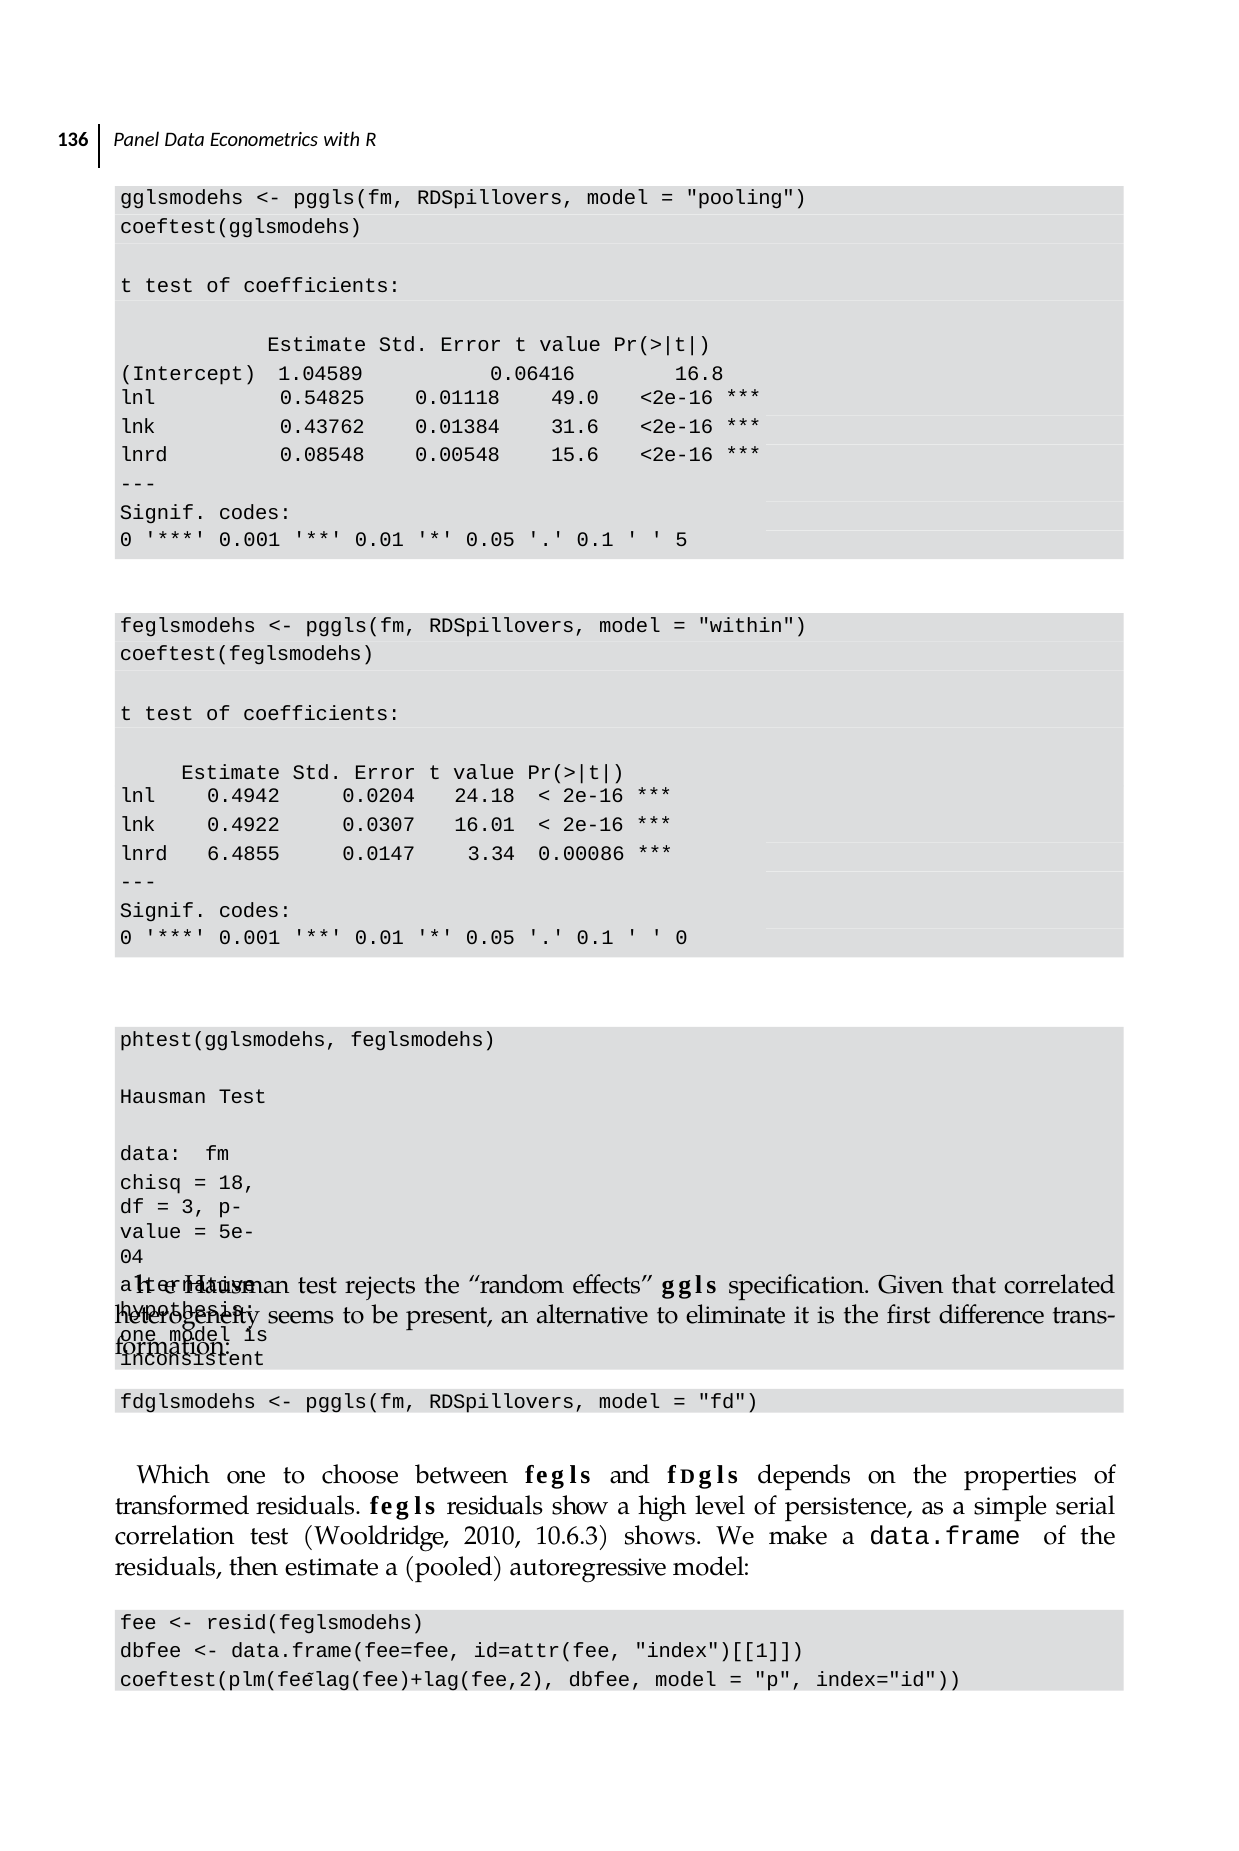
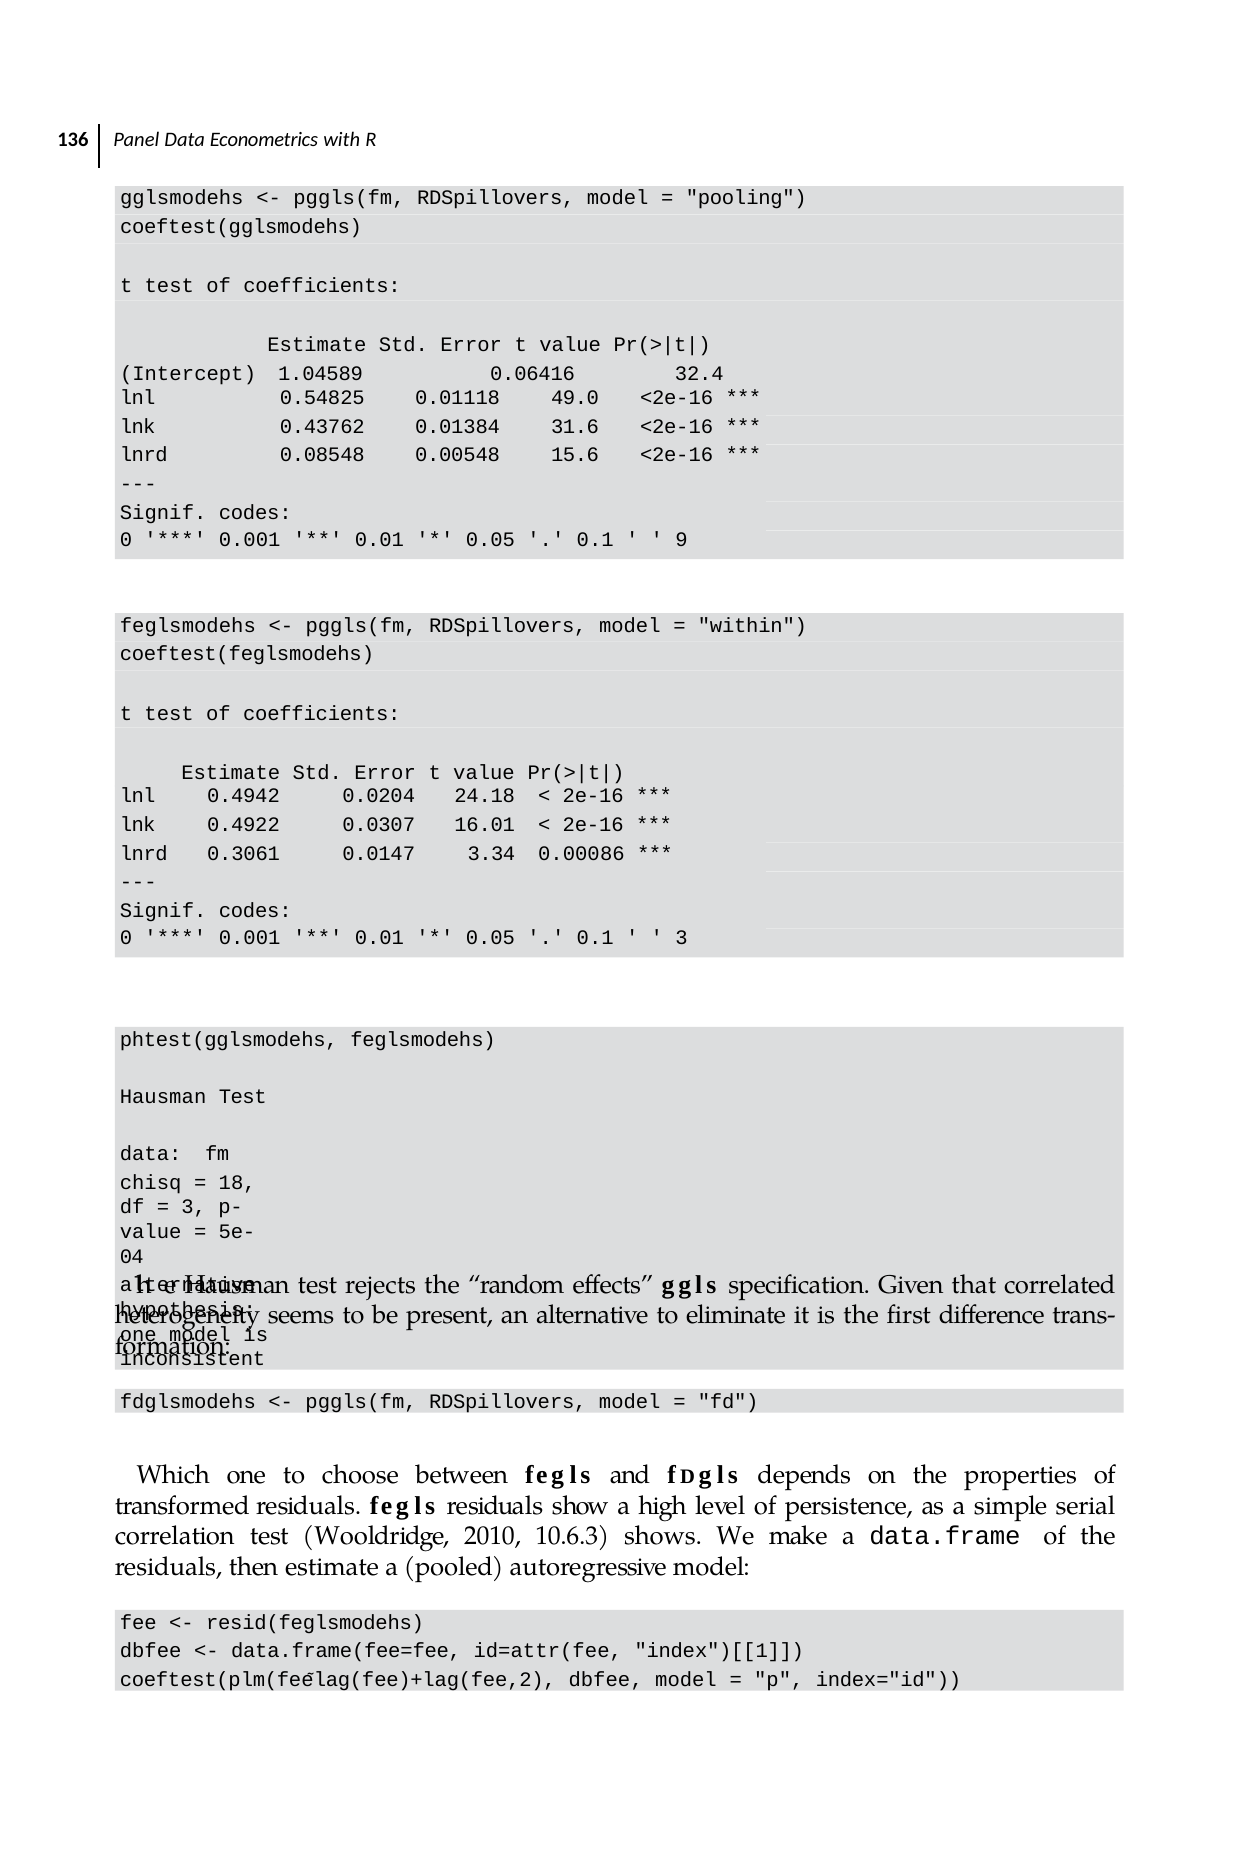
16.8: 16.8 -> 32.4
5: 5 -> 9
6.4855: 6.4855 -> 0.3061
0 at (681, 938): 0 -> 3
